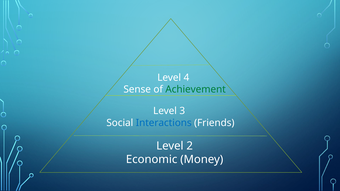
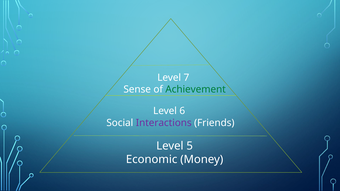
4: 4 -> 7
3: 3 -> 6
Interactions colour: blue -> purple
2: 2 -> 5
